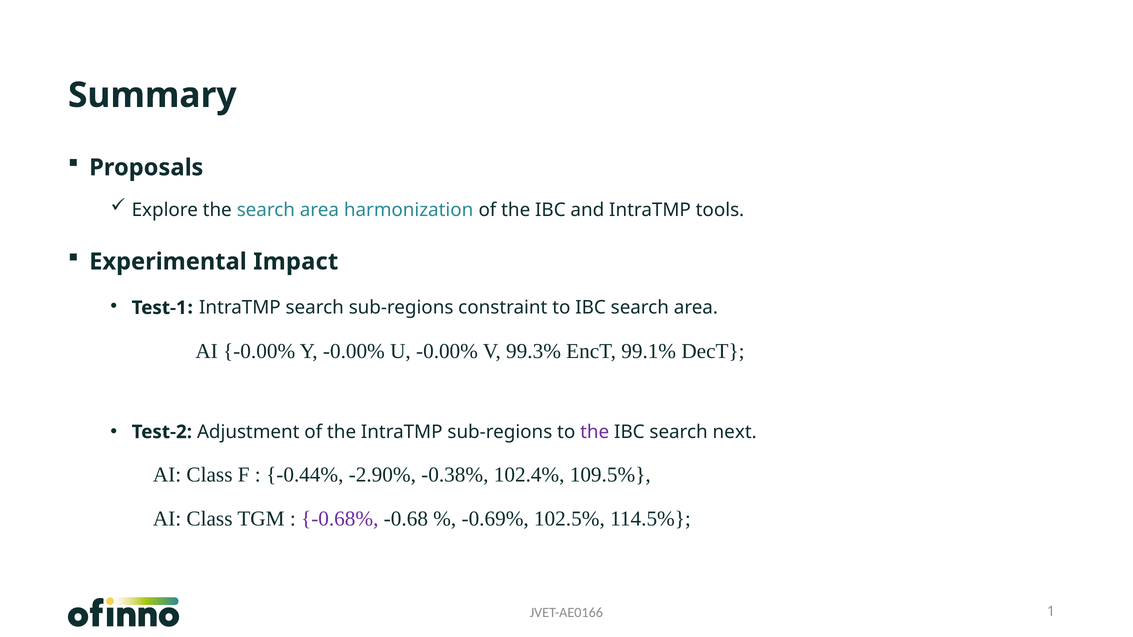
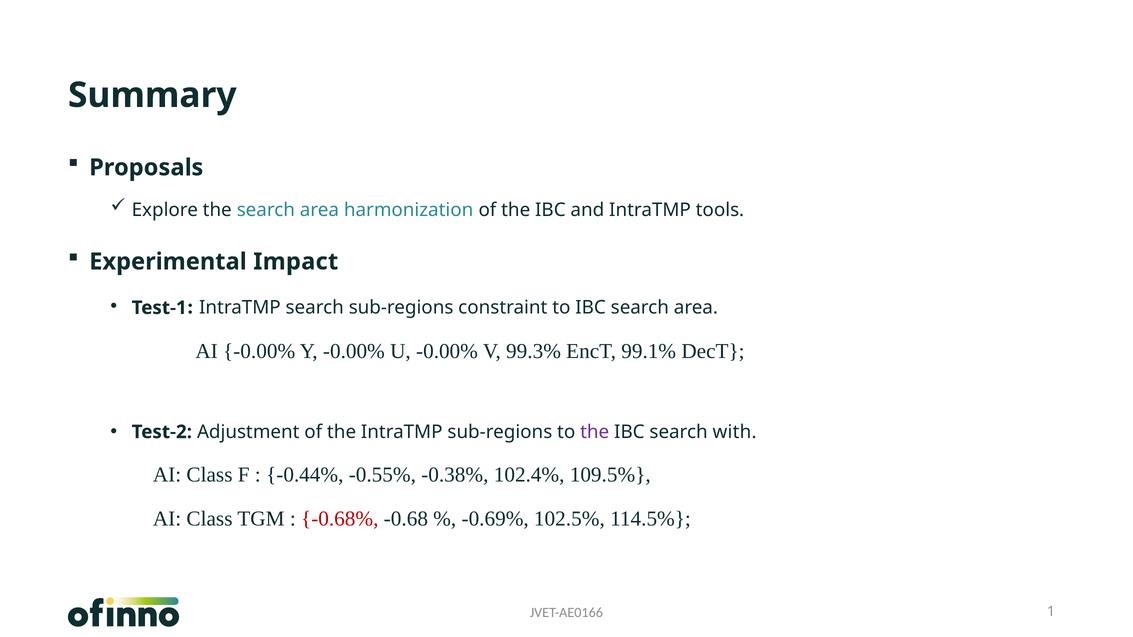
next: next -> with
-2.90%: -2.90% -> -0.55%
-0.68% colour: purple -> red
